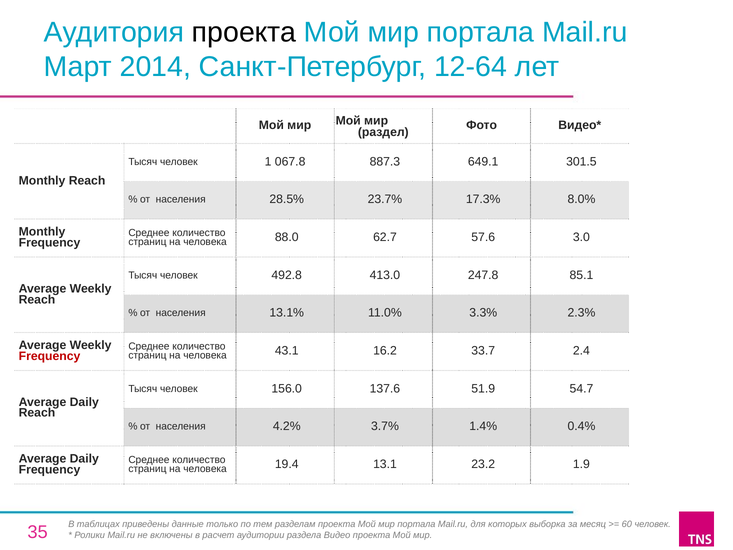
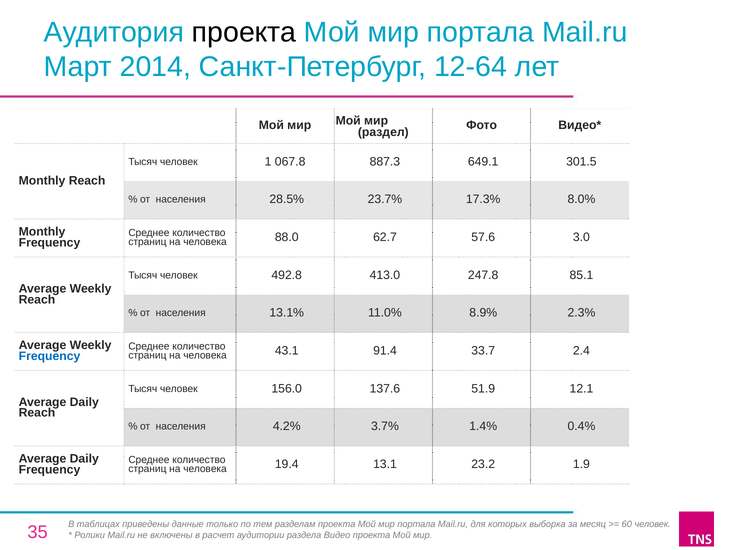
3.3%: 3.3% -> 8.9%
Frequency at (50, 356) colour: red -> blue
16.2: 16.2 -> 91.4
54.7: 54.7 -> 12.1
